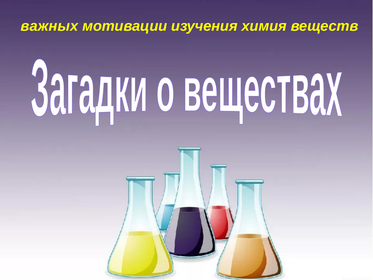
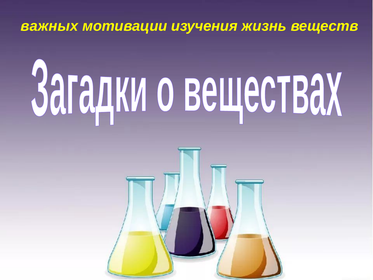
химия: химия -> жизнь
